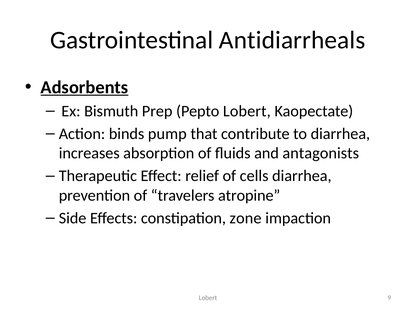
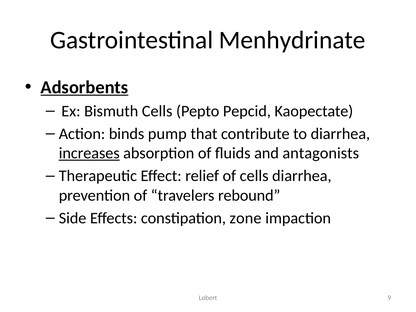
Antidiarrheals: Antidiarrheals -> Menhydrinate
Bismuth Prep: Prep -> Cells
Pepto Lobert: Lobert -> Pepcid
increases underline: none -> present
atropine: atropine -> rebound
